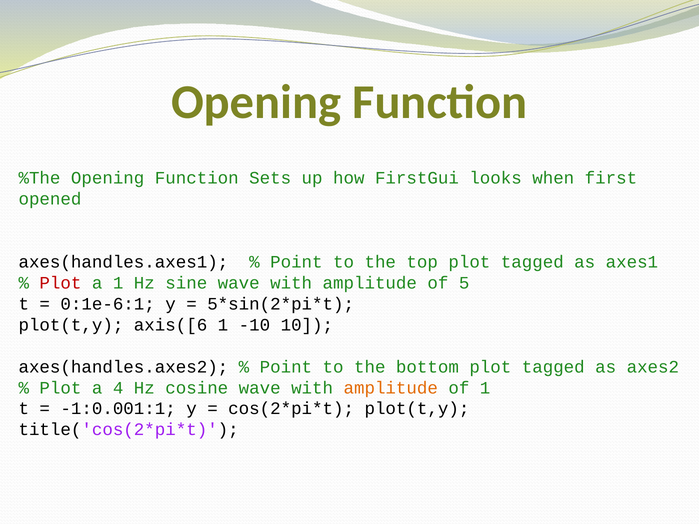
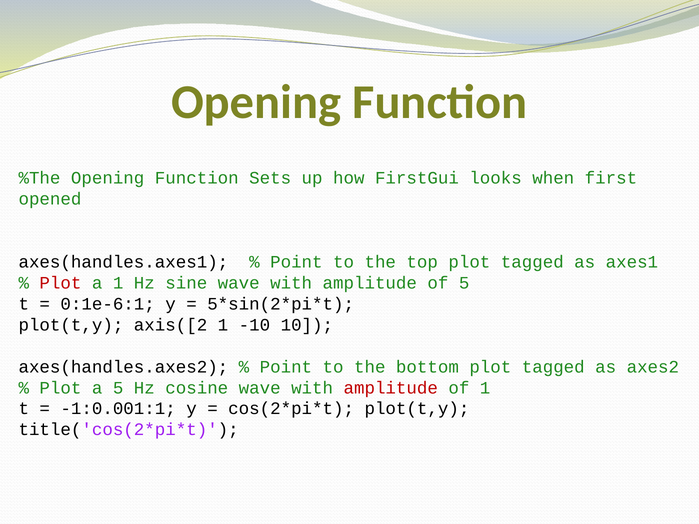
axis([6: axis([6 -> axis([2
a 4: 4 -> 5
amplitude at (391, 388) colour: orange -> red
